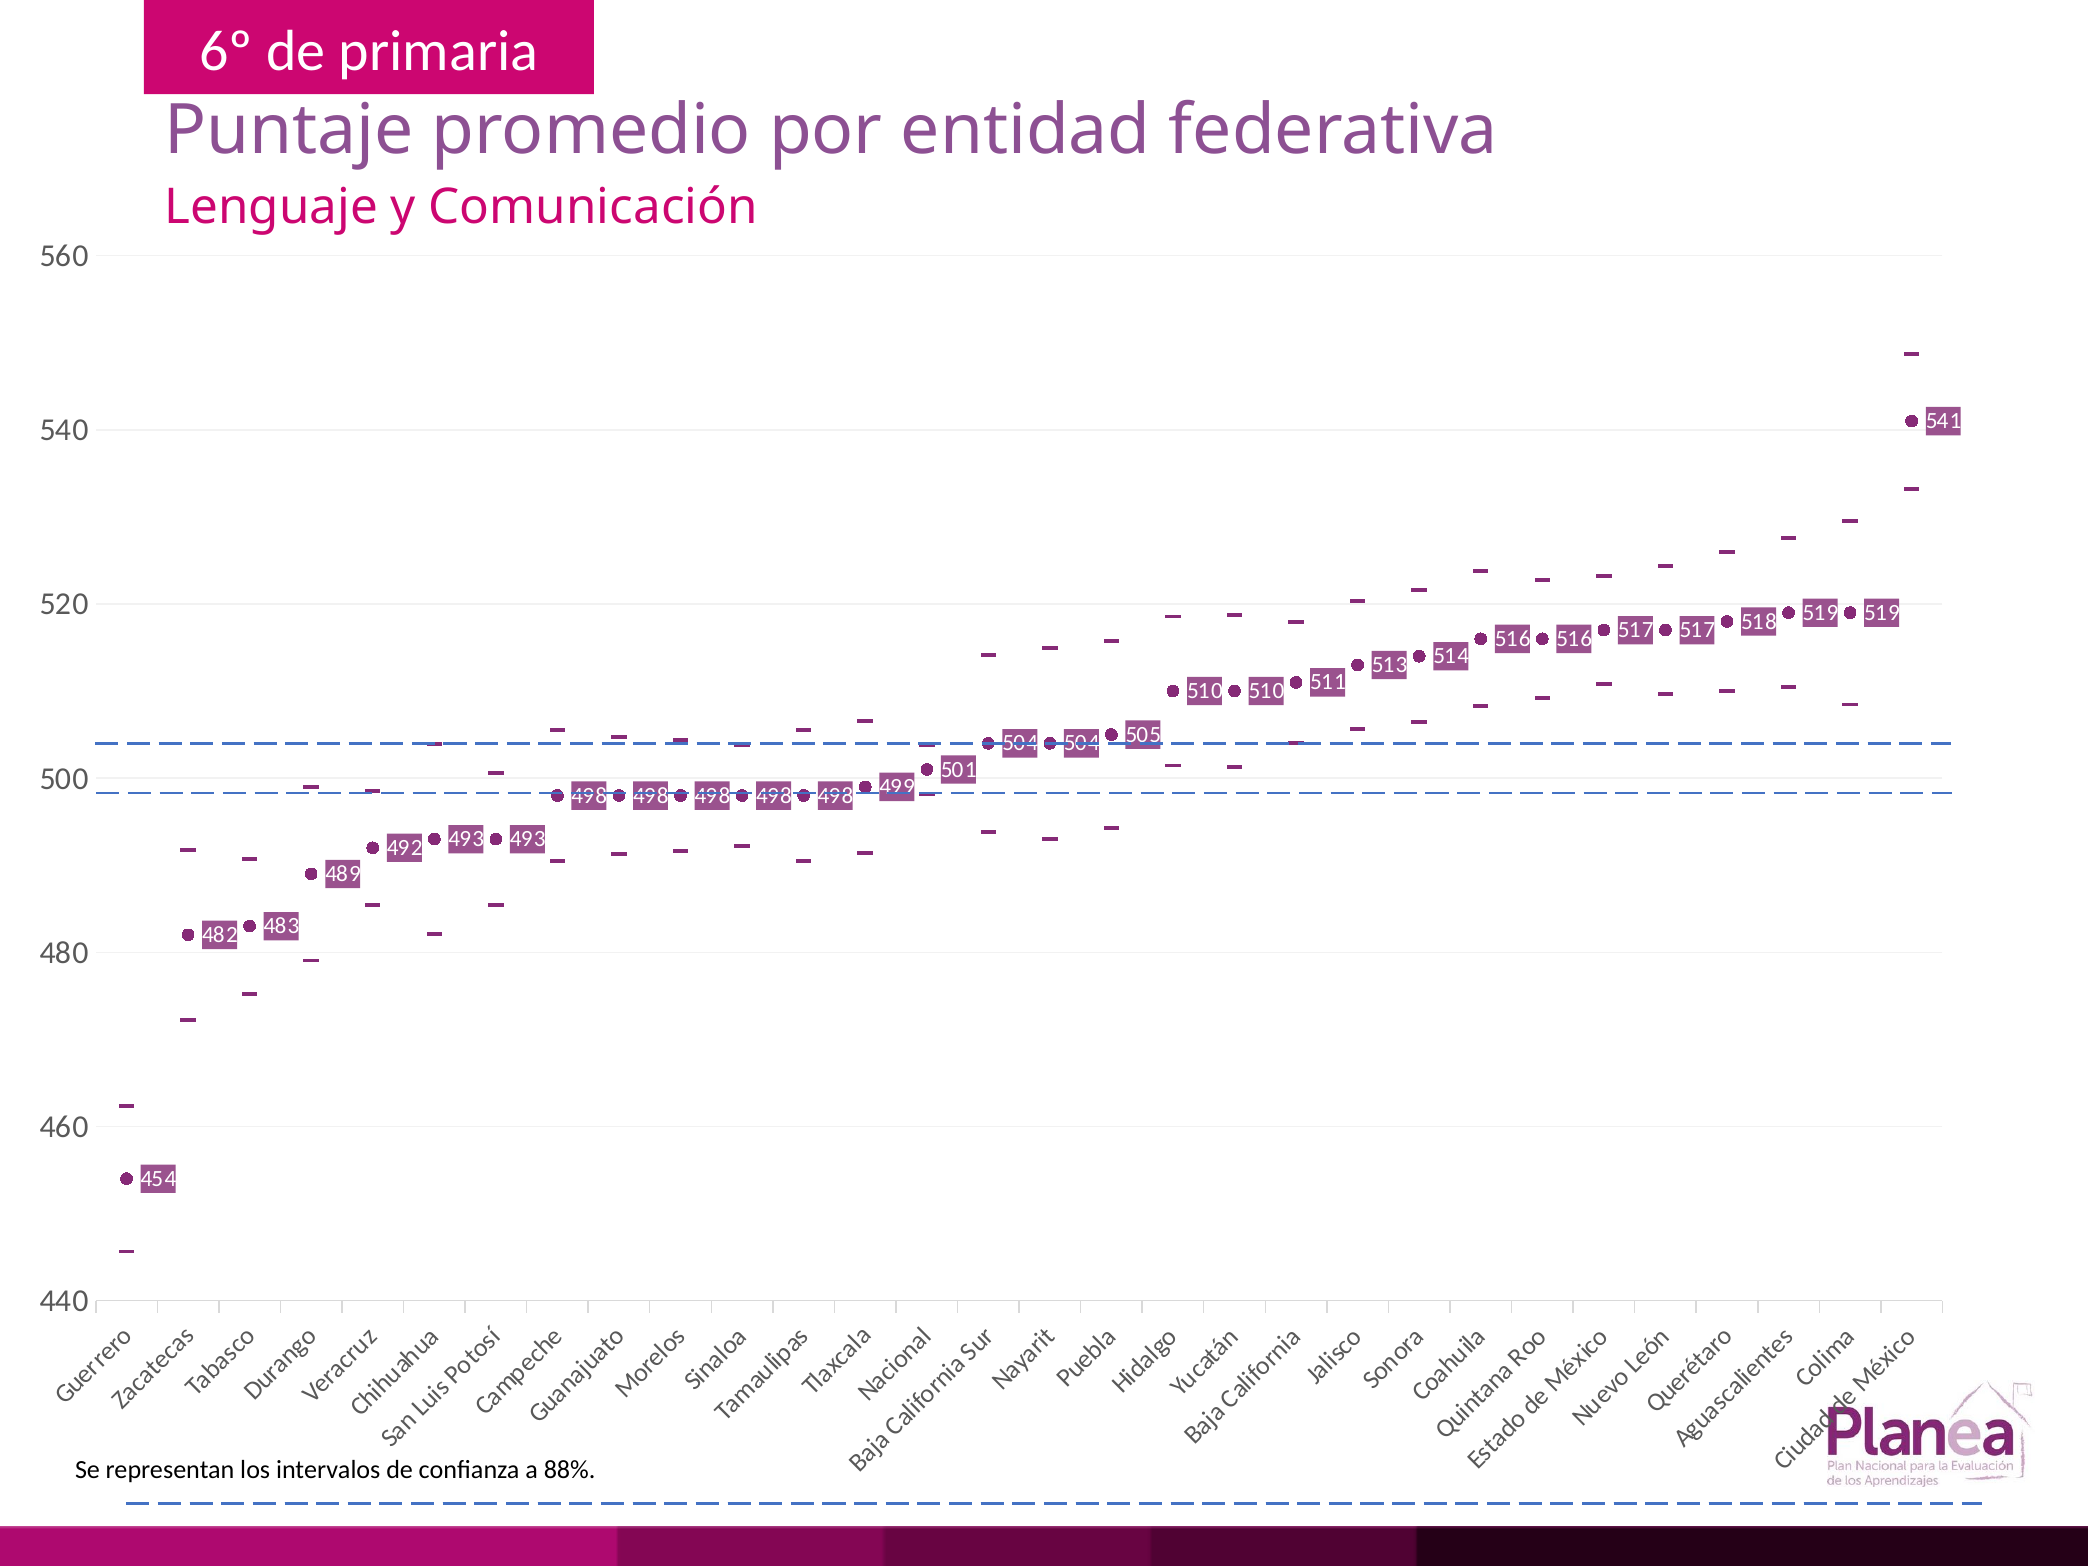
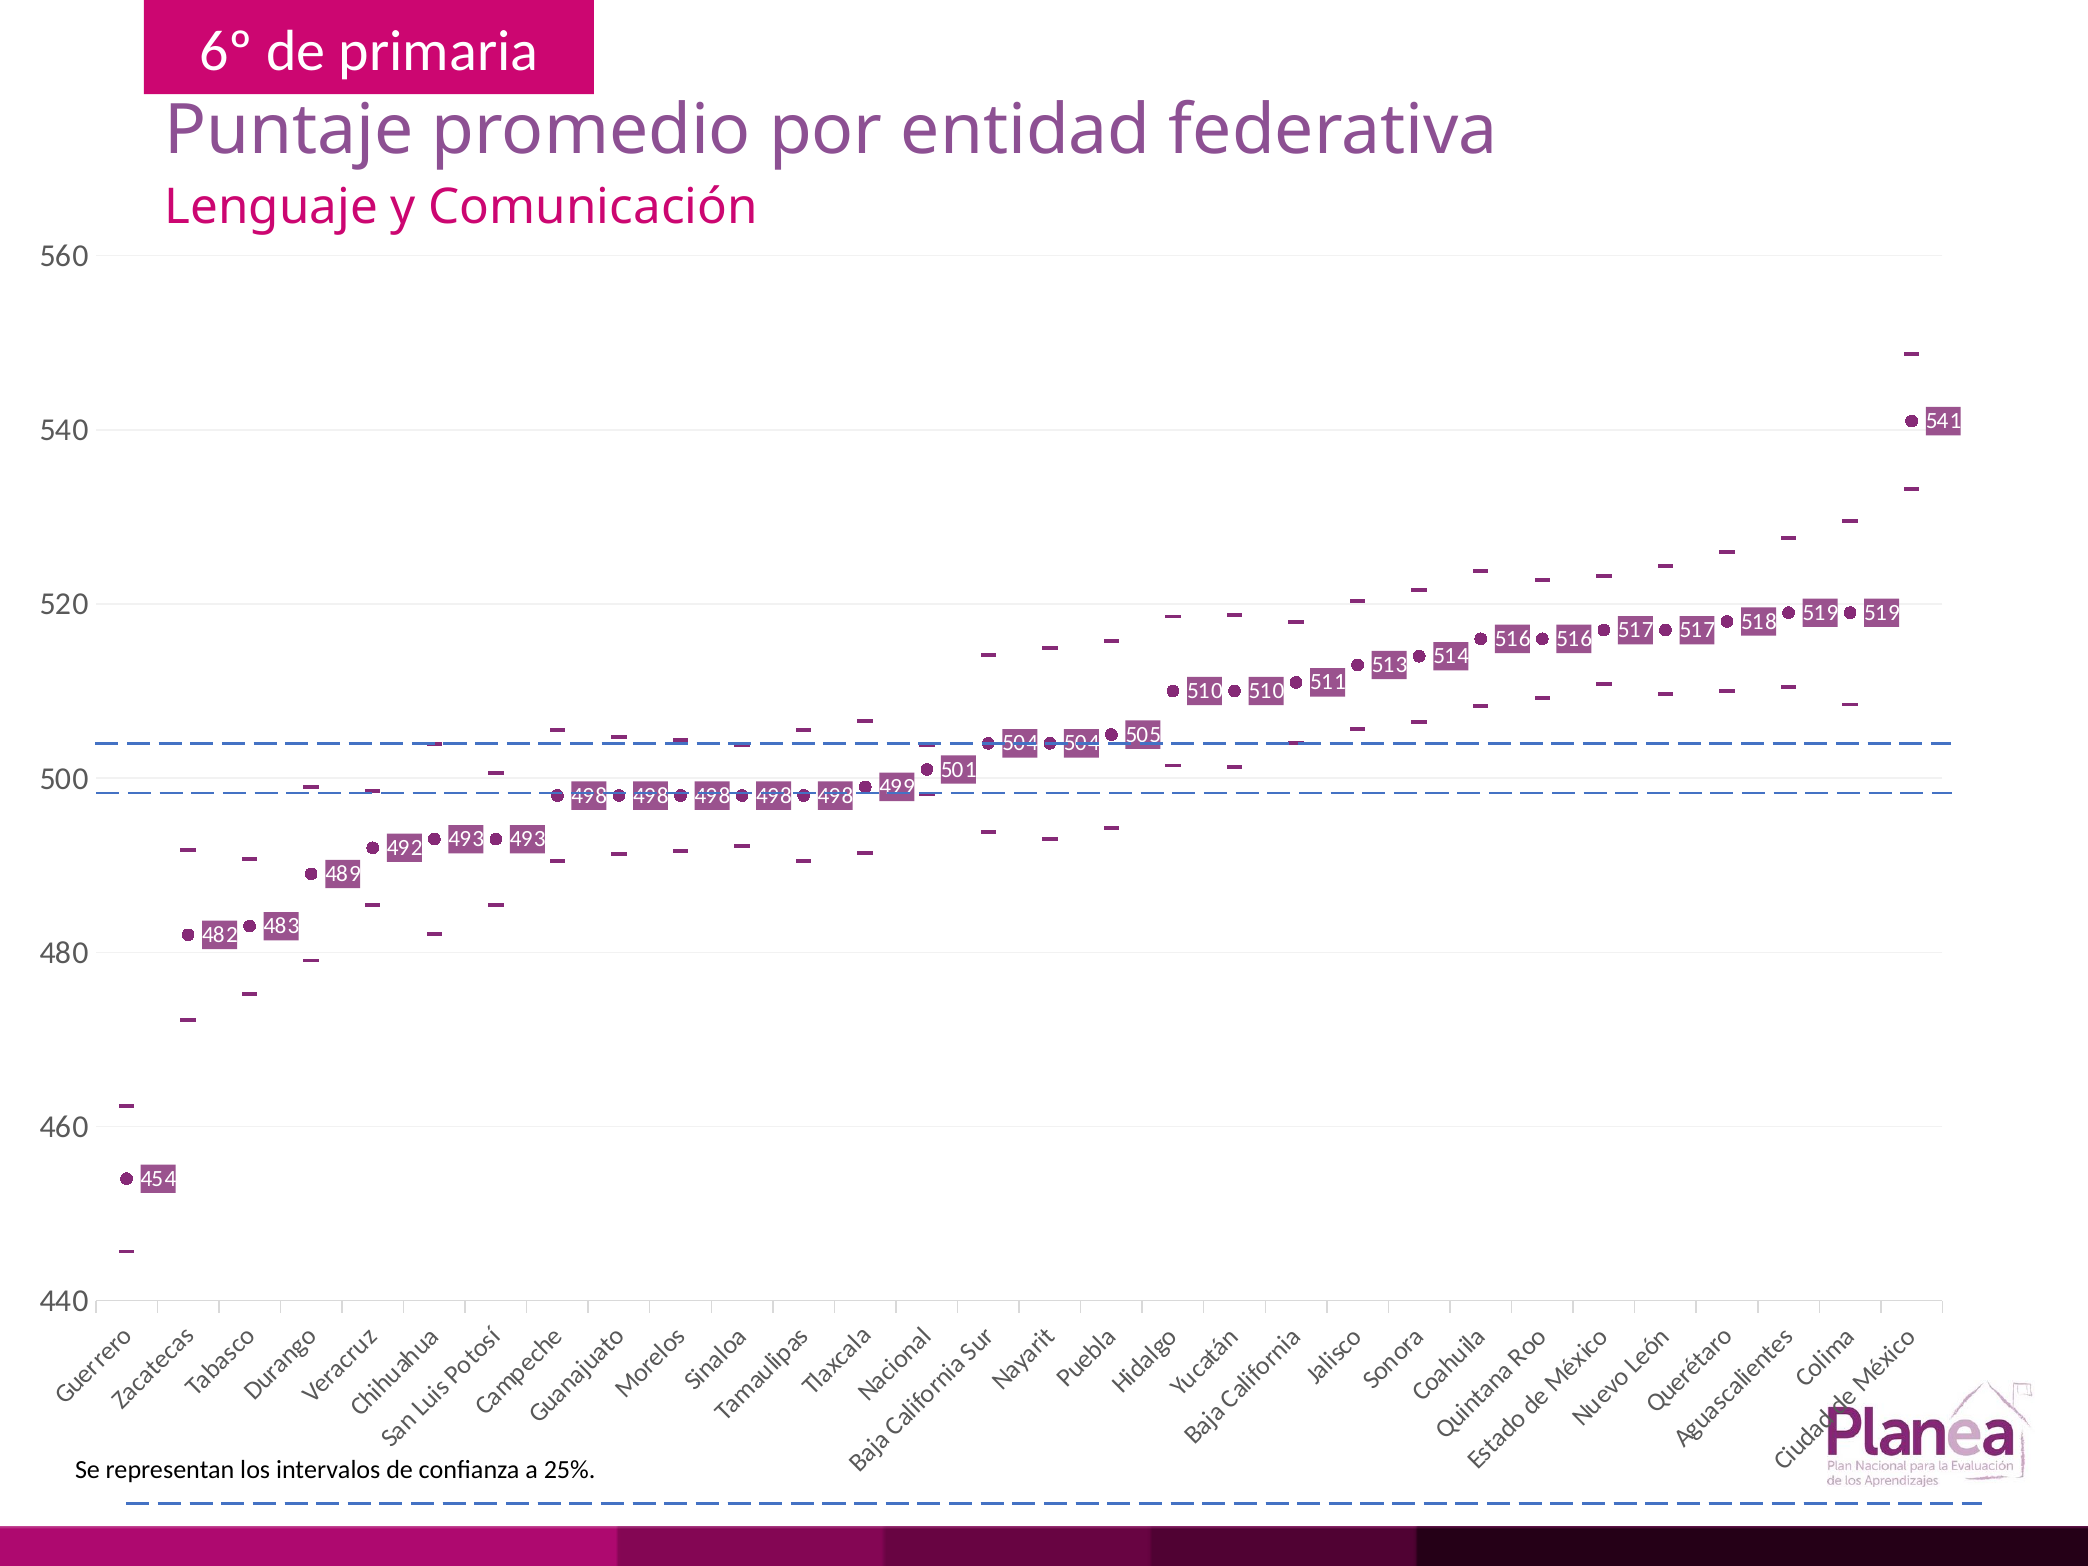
88%: 88% -> 25%
